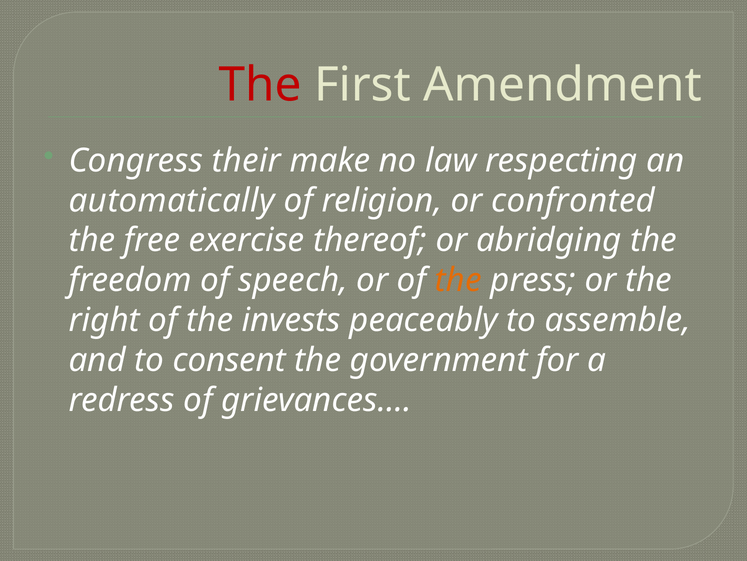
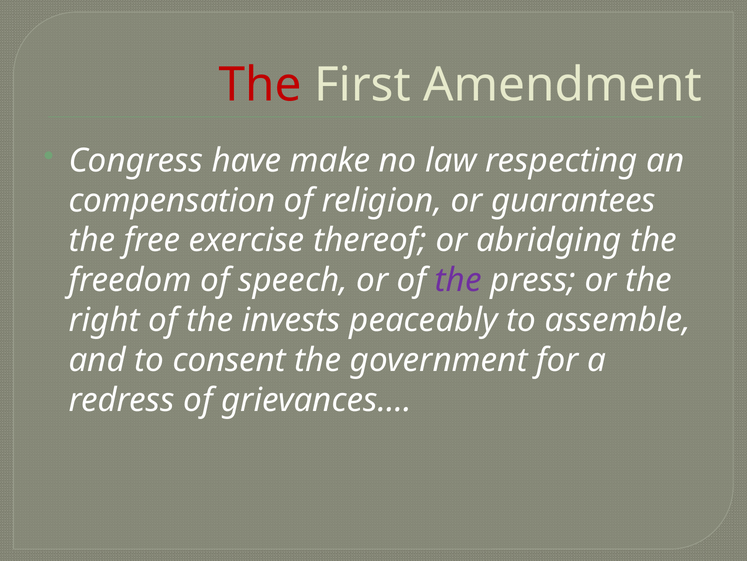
their: their -> have
automatically: automatically -> compensation
confronted: confronted -> guarantees
the at (458, 280) colour: orange -> purple
